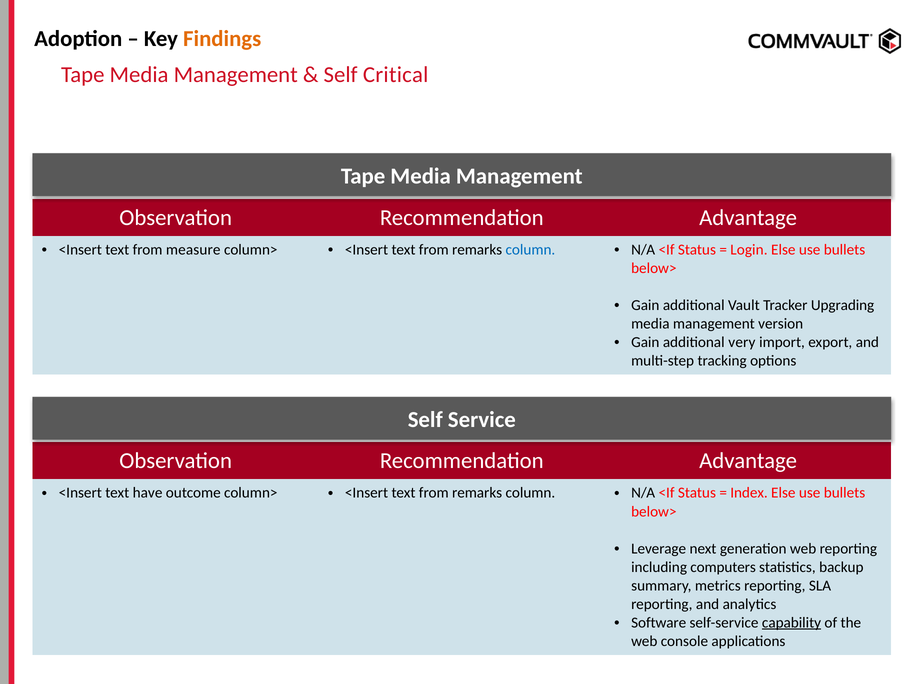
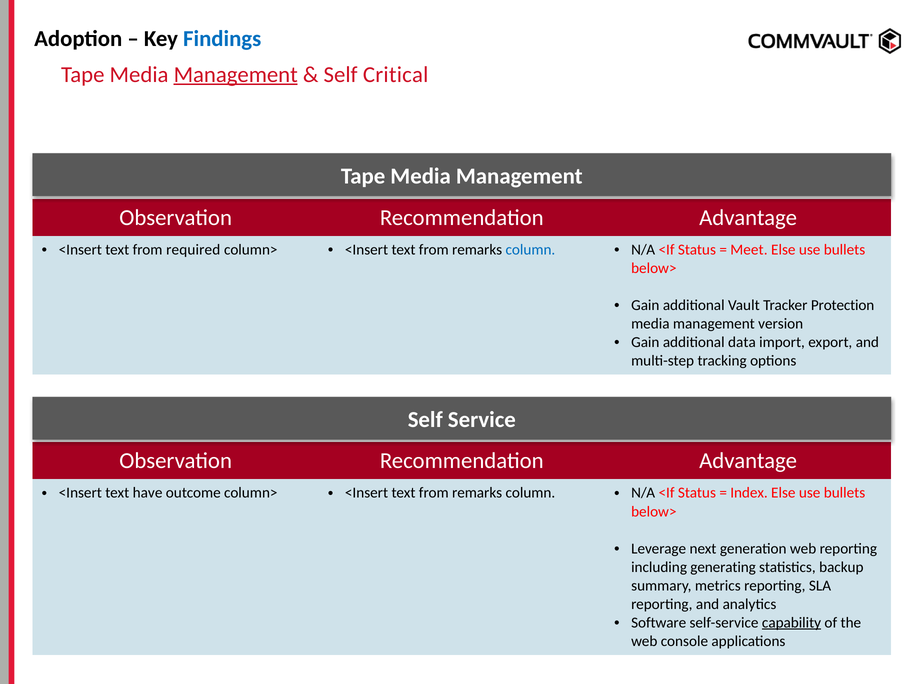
Findings colour: orange -> blue
Management at (236, 75) underline: none -> present
measure: measure -> required
Login: Login -> Meet
Upgrading: Upgrading -> Protection
very: very -> data
computers: computers -> generating
